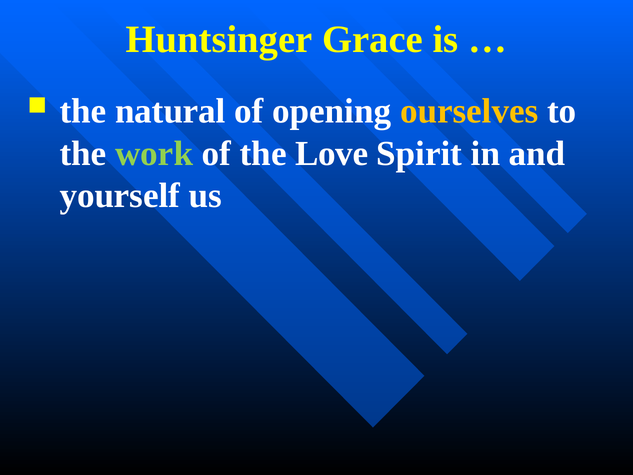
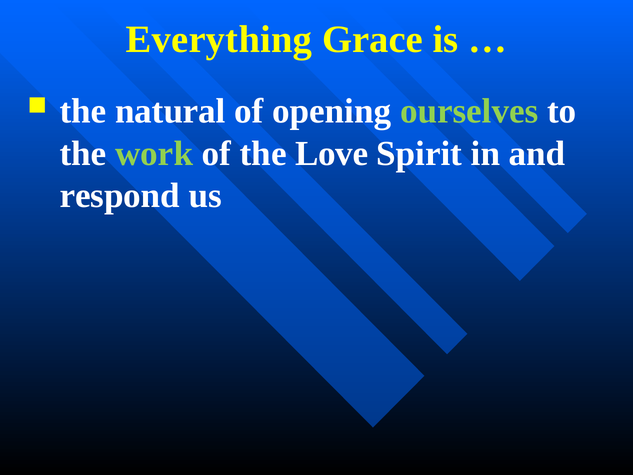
Huntsinger: Huntsinger -> Everything
ourselves colour: yellow -> light green
yourself: yourself -> respond
